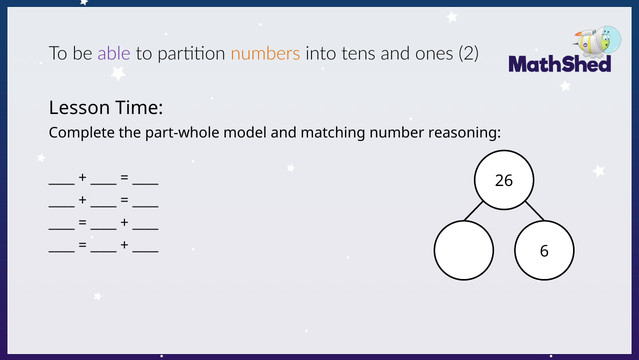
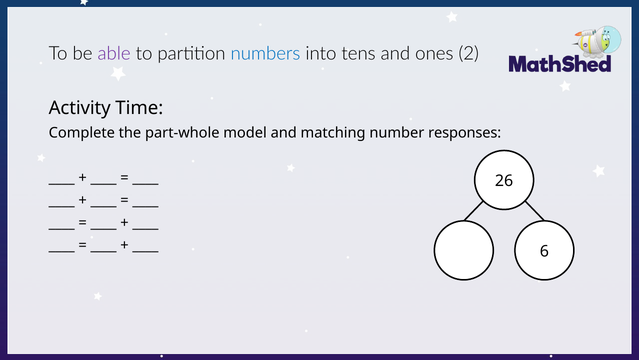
numbers colour: orange -> blue
Lesson: Lesson -> Activity
reasoning: reasoning -> responses
